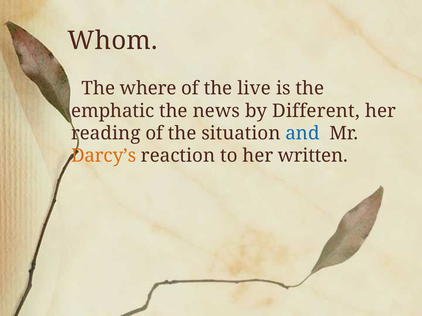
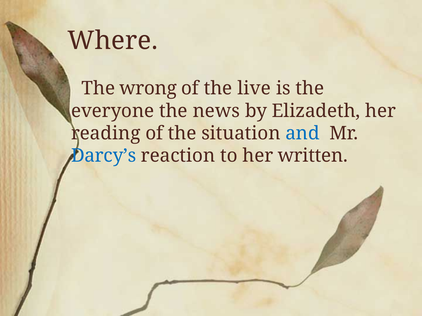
Whom: Whom -> Where
where: where -> wrong
emphatic: emphatic -> everyone
Different: Different -> Elizadeth
Darcy’s colour: orange -> blue
